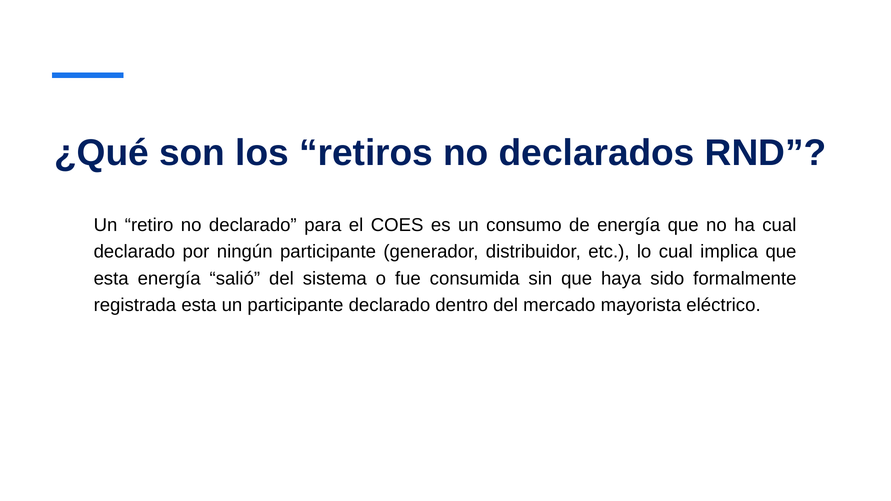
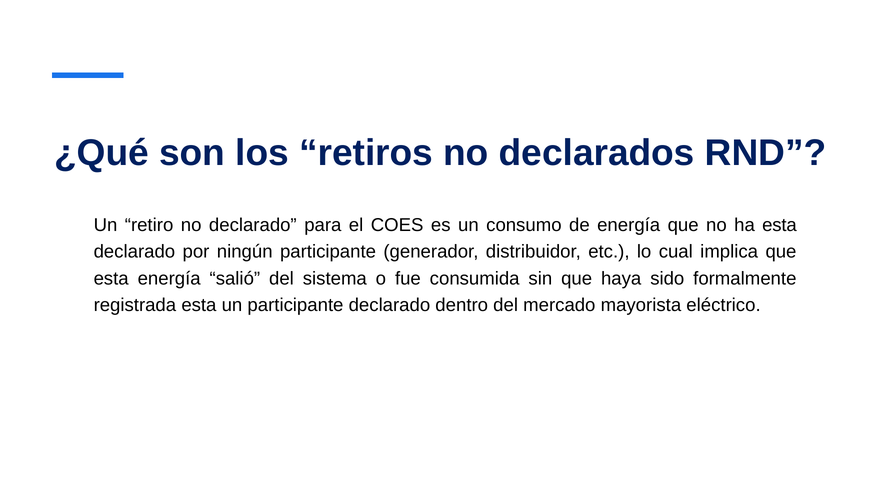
ha cual: cual -> esta
